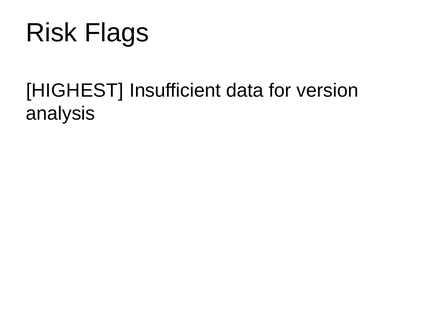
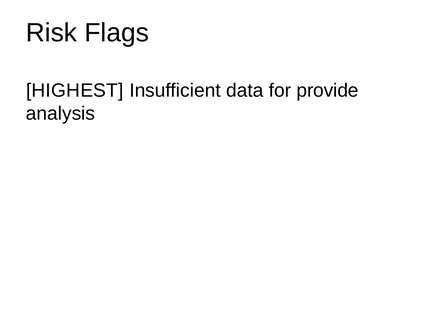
version: version -> provide
